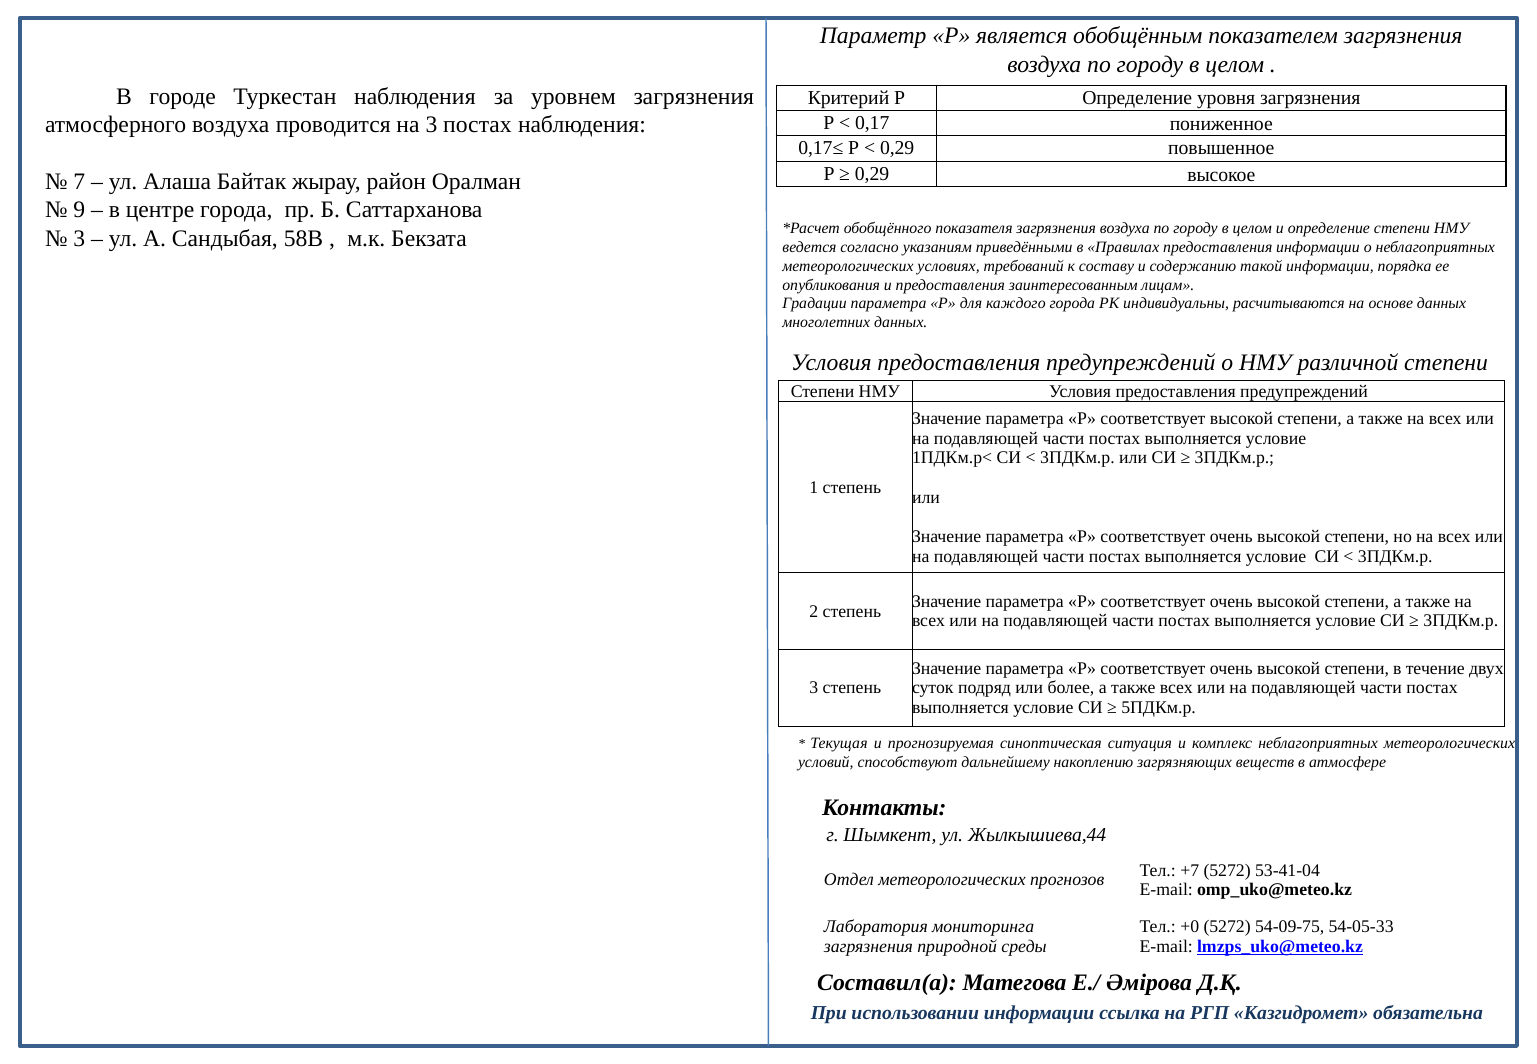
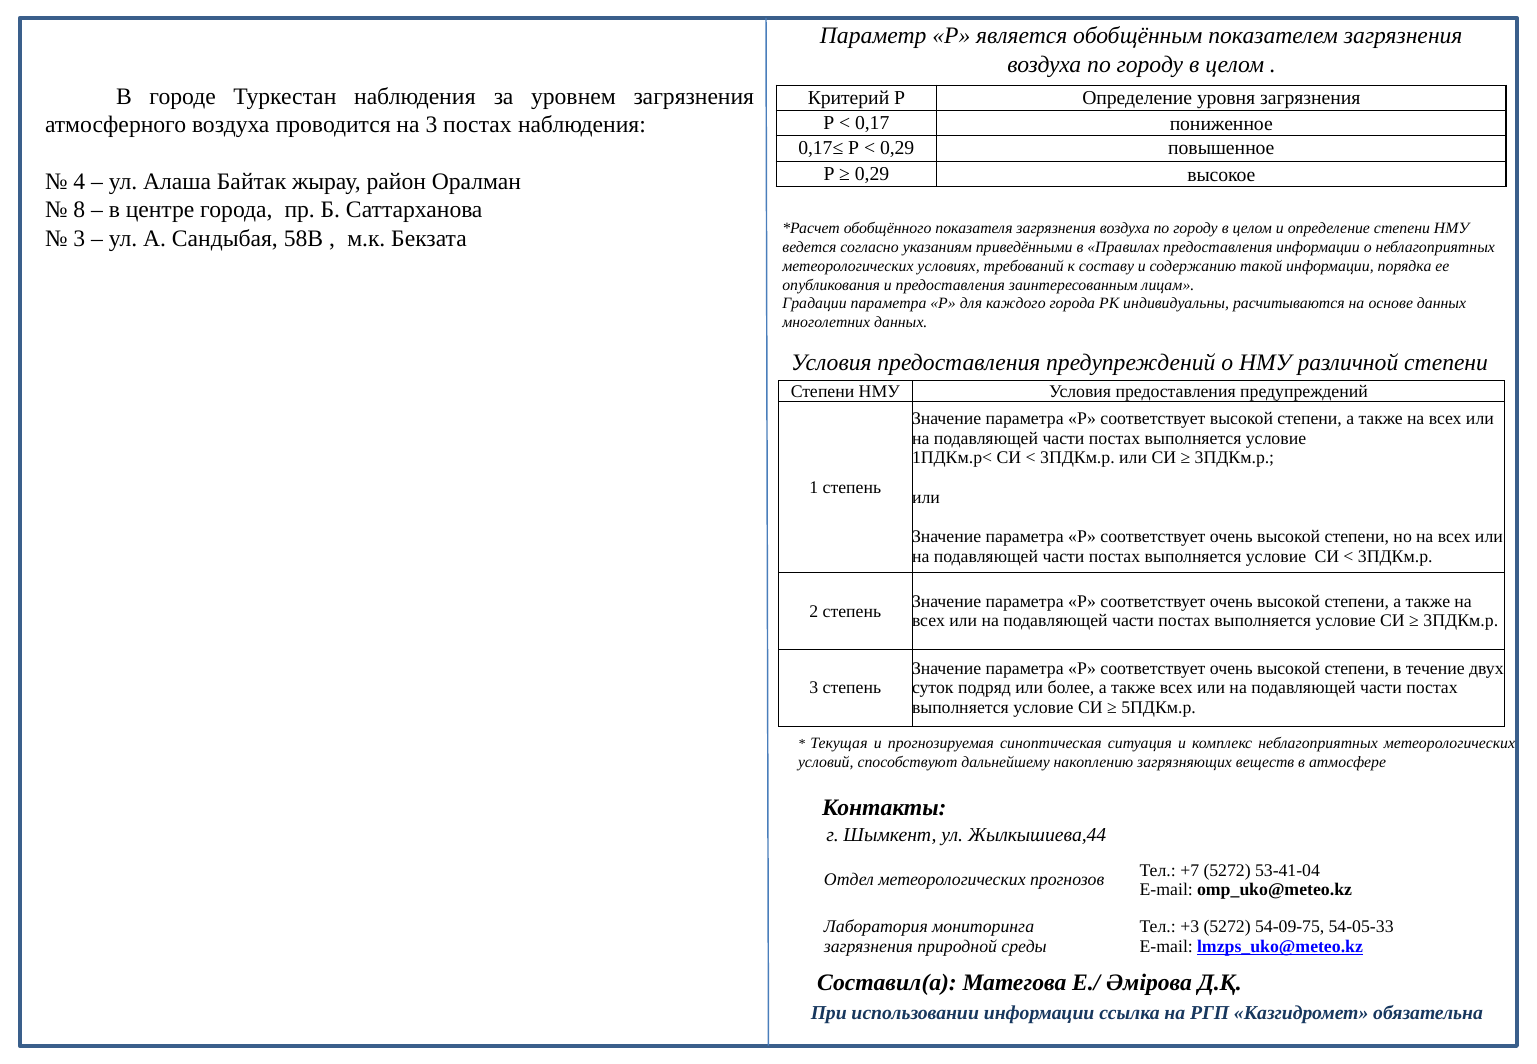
7: 7 -> 4
9: 9 -> 8
+0: +0 -> +3
